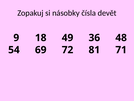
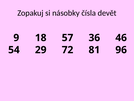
49: 49 -> 57
48: 48 -> 46
69: 69 -> 29
71: 71 -> 96
